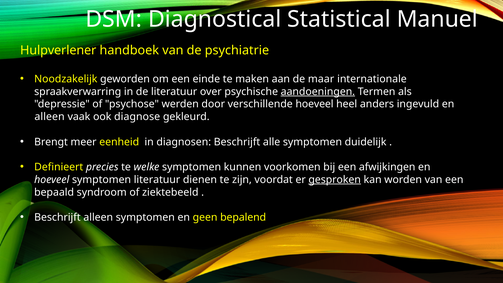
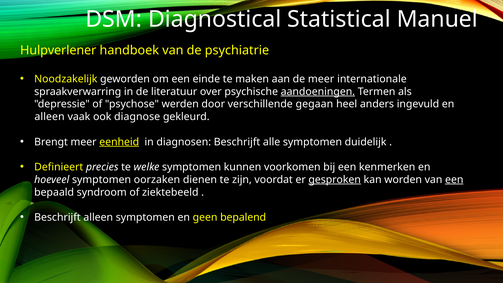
de maar: maar -> meer
verschillende hoeveel: hoeveel -> gegaan
eenheid underline: none -> present
afwijkingen: afwijkingen -> kenmerken
symptomen literatuur: literatuur -> oorzaken
een at (454, 180) underline: none -> present
